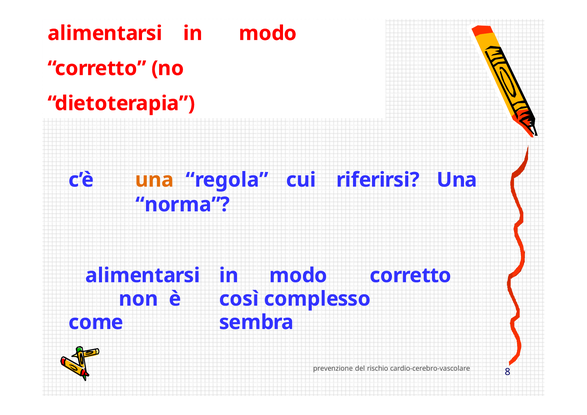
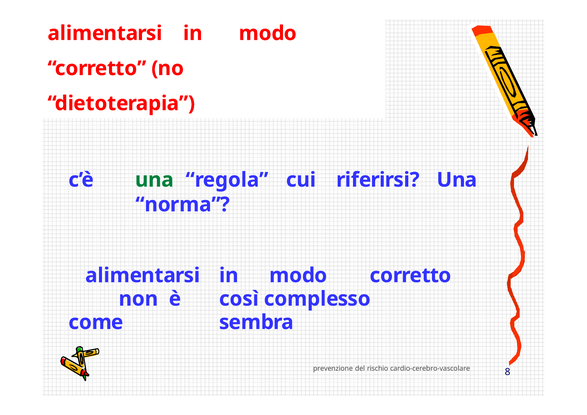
una at (154, 180) colour: orange -> green
